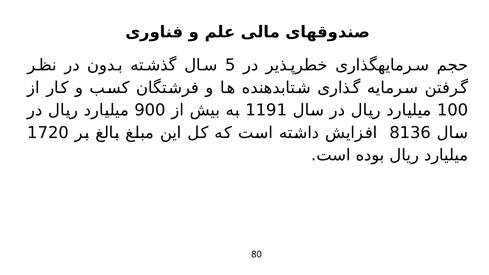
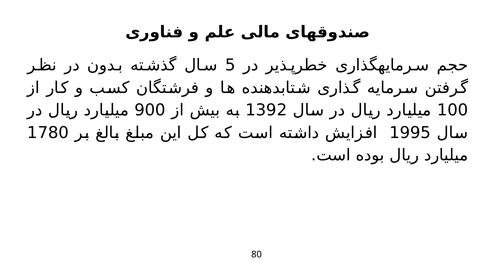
1191: 1191 -> 1392
1720: 1720 -> 1780
8136: 8136 -> 1995
